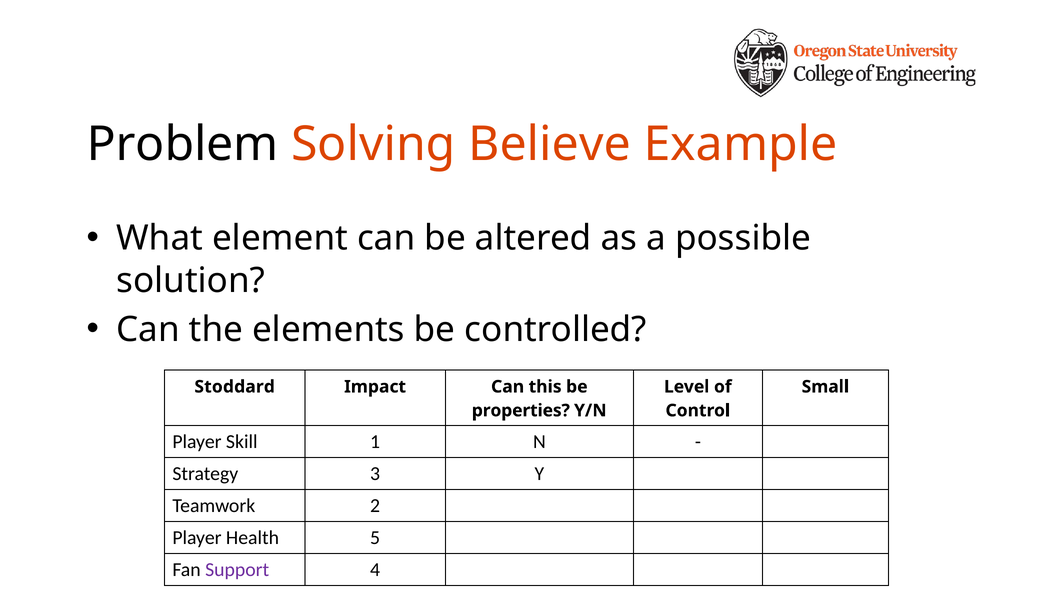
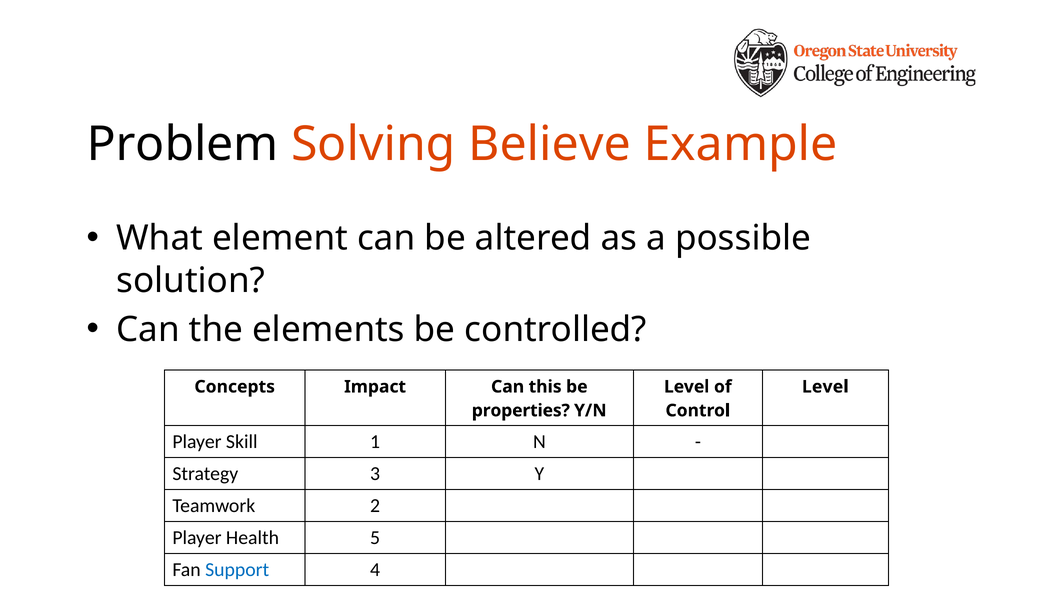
Stoddard: Stoddard -> Concepts
Small at (825, 387): Small -> Level
Support colour: purple -> blue
